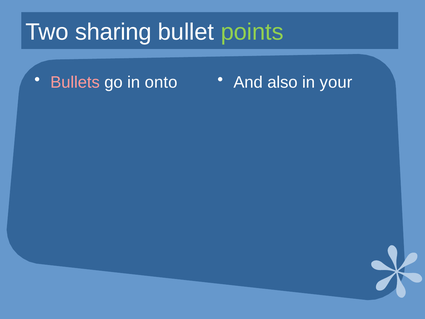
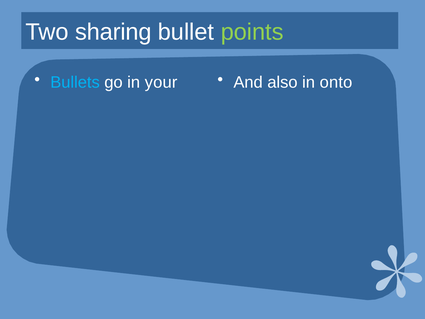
Bullets colour: pink -> light blue
onto: onto -> your
your: your -> onto
